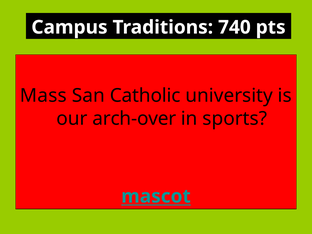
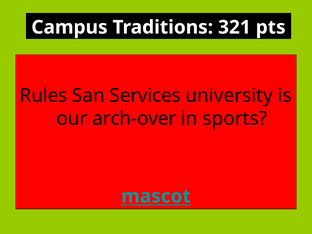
740: 740 -> 321
Mass: Mass -> Rules
Catholic: Catholic -> Services
